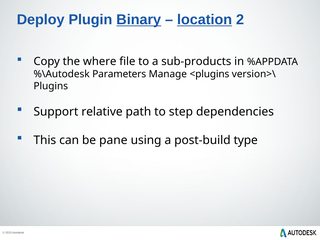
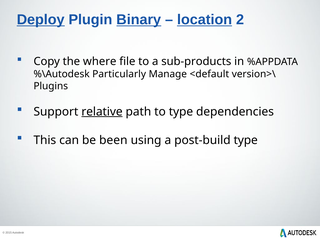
Deploy underline: none -> present
Parameters: Parameters -> Particularly
<plugins: <plugins -> <default
relative underline: none -> present
to step: step -> type
pane: pane -> been
